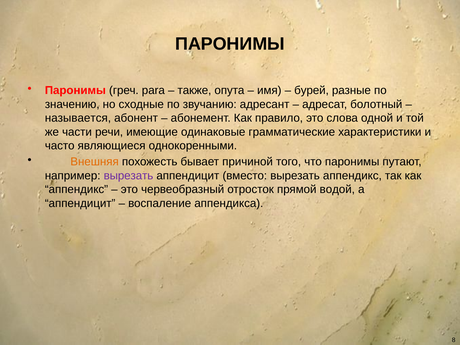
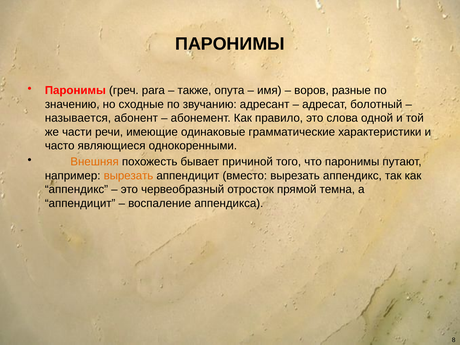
бурей: бурей -> воров
вырезать at (128, 176) colour: purple -> orange
водой: водой -> темна
